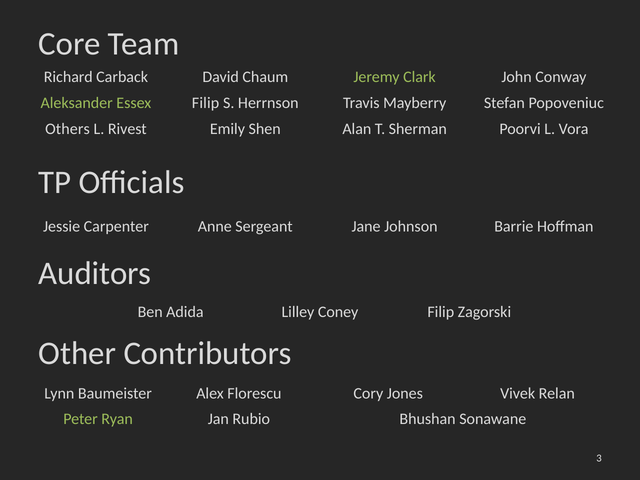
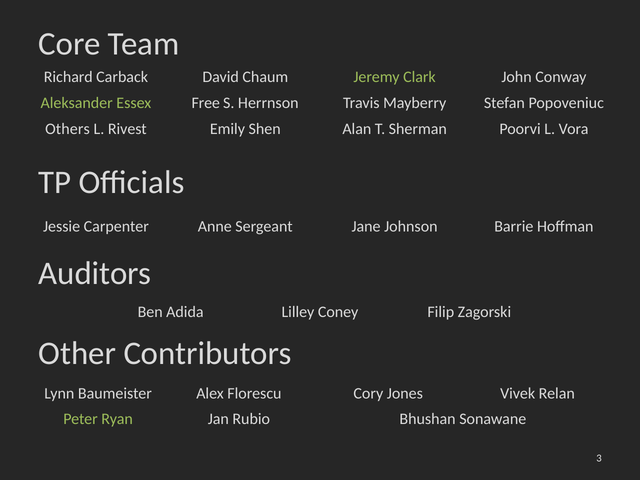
Essex Filip: Filip -> Free
